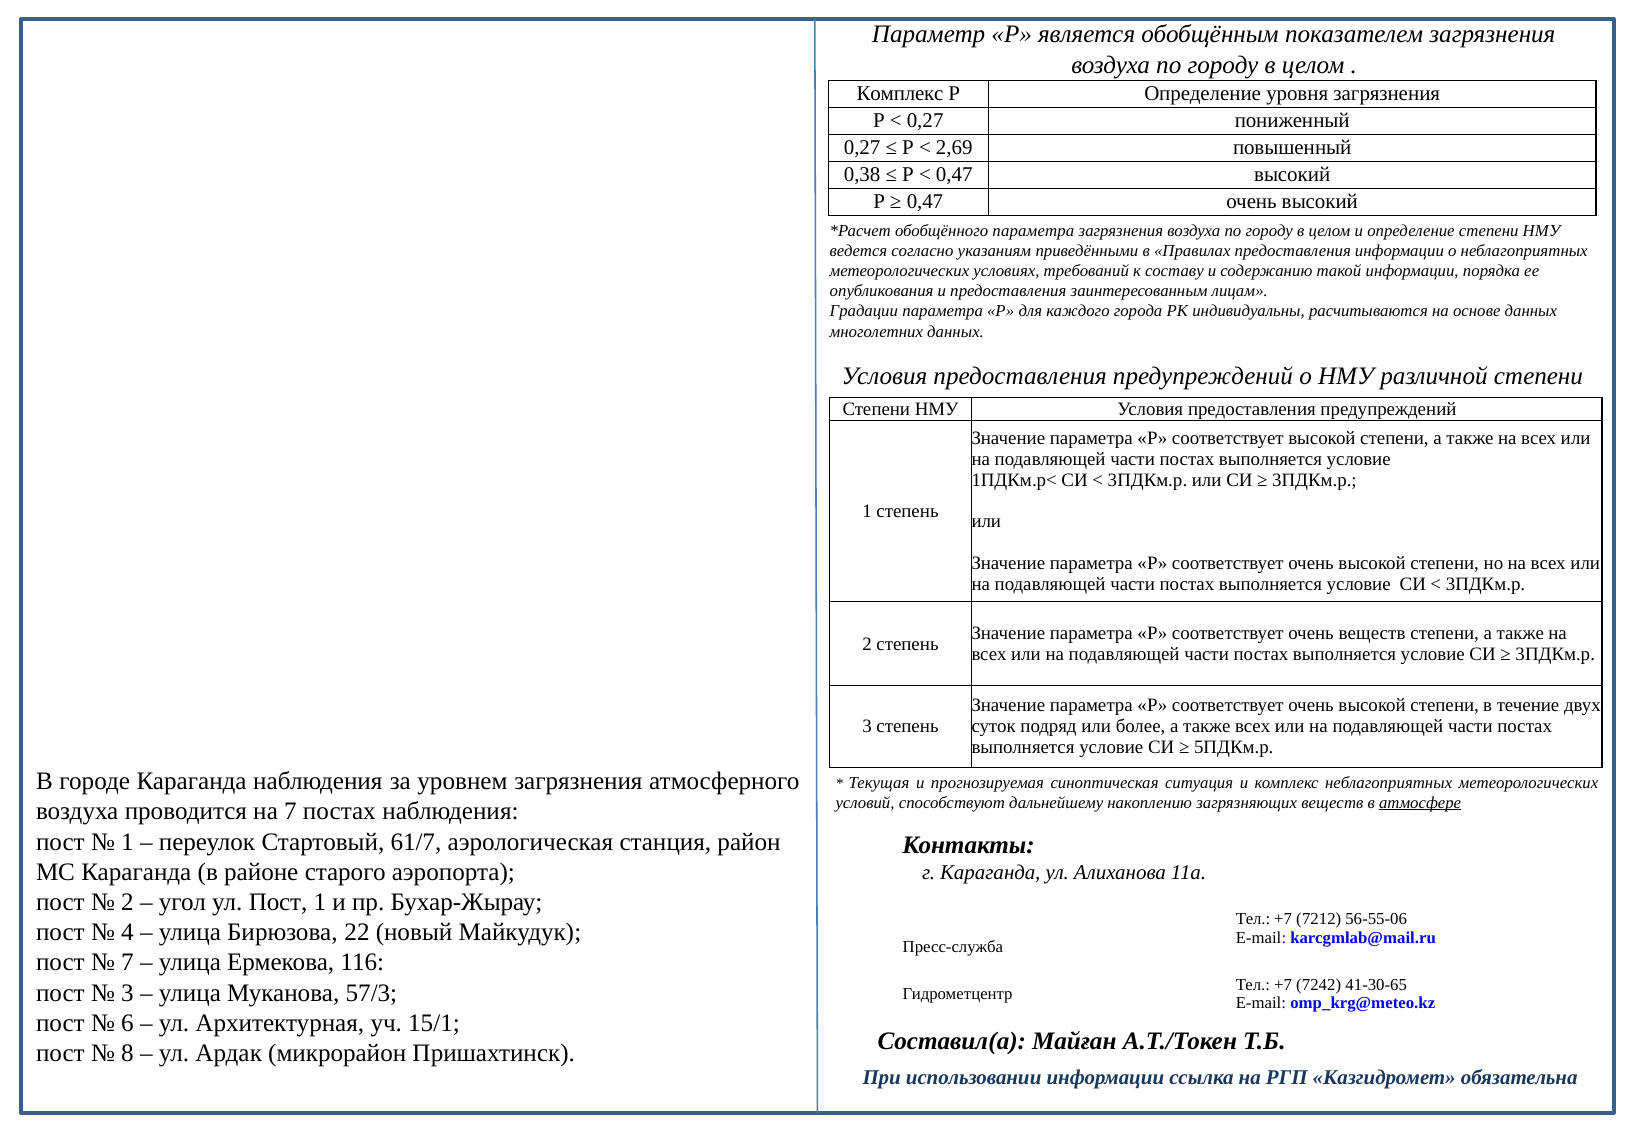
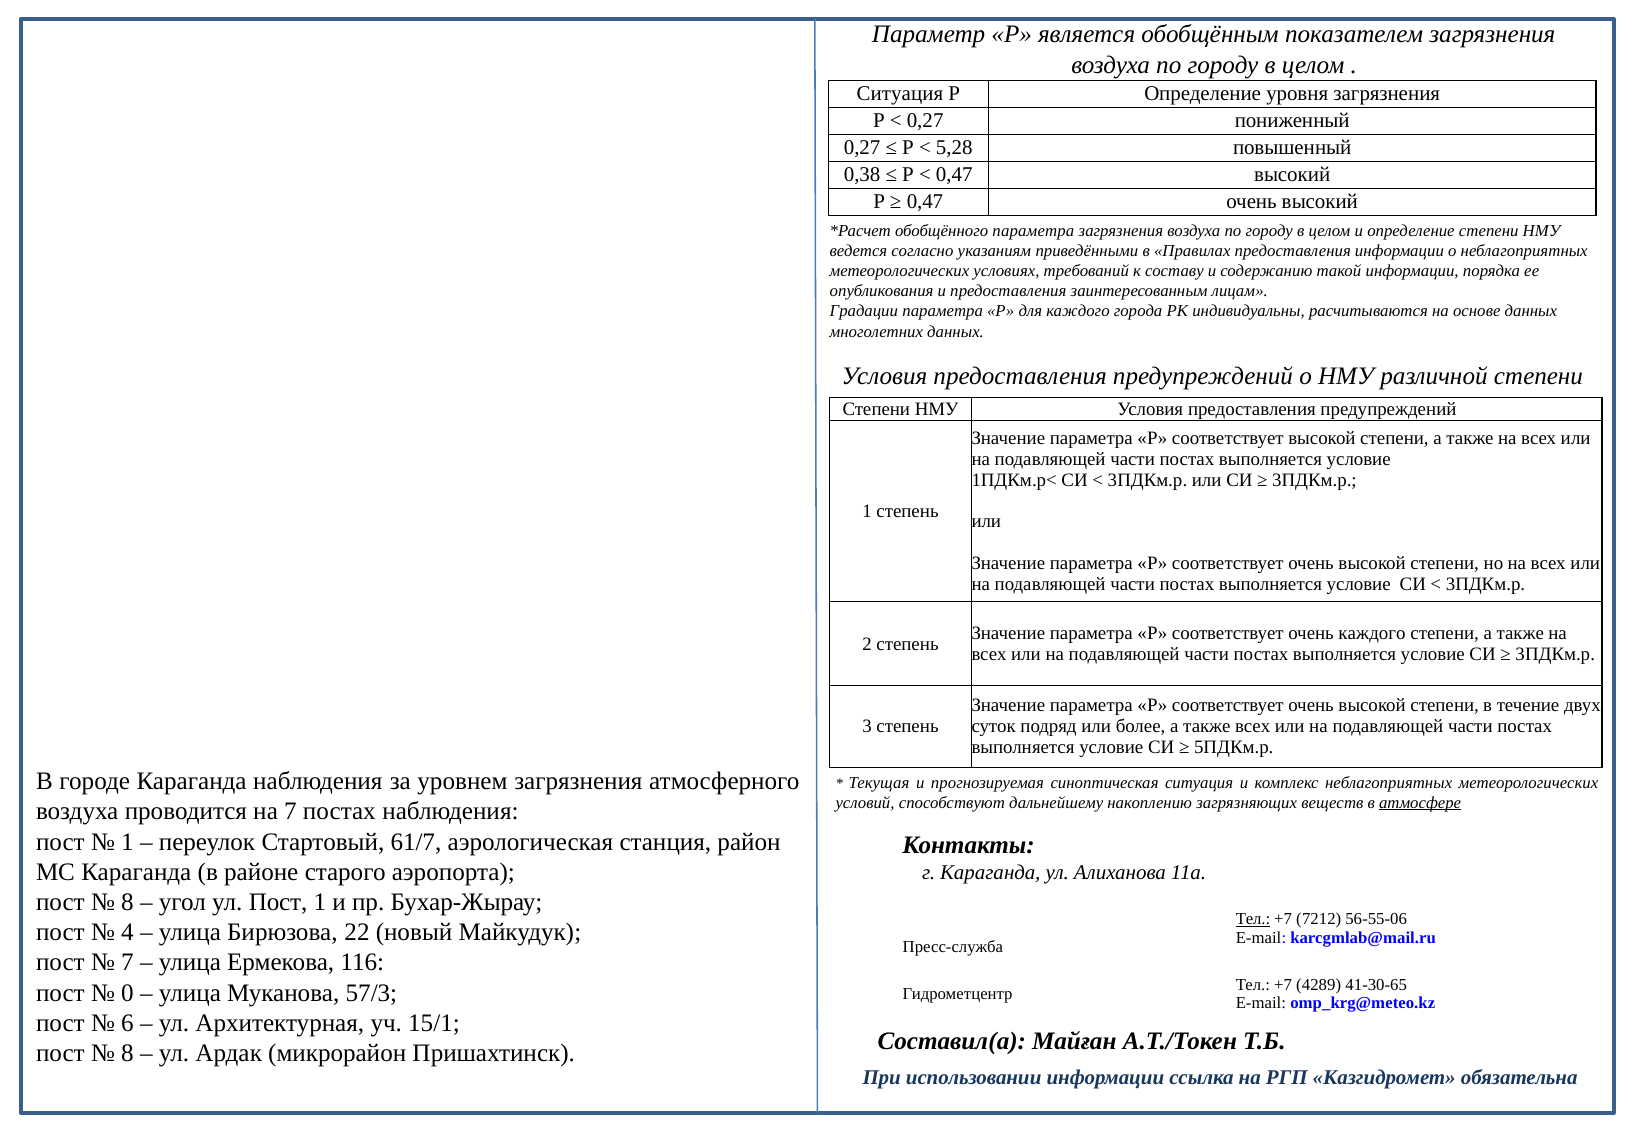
Комплекс at (900, 94): Комплекс -> Ситуация
2,69: 2,69 -> 5,28
очень веществ: веществ -> каждого
2 at (127, 902): 2 -> 8
Тел at (1253, 919) underline: none -> present
7242: 7242 -> 4289
3 at (127, 993): 3 -> 0
